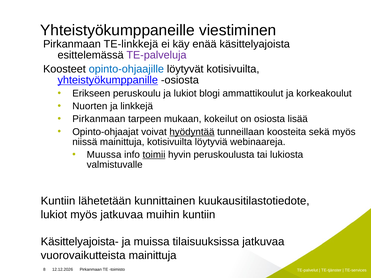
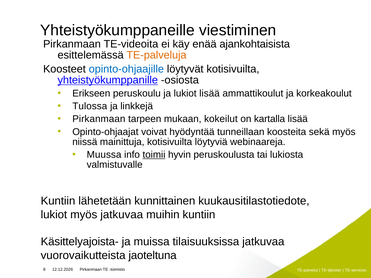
TE-linkkejä: TE-linkkejä -> TE-videoita
käsittelyajoista: käsittelyajoista -> ajankohtaisista
TE-palveluja colour: purple -> orange
lukiot blogi: blogi -> lisää
Nuorten: Nuorten -> Tulossa
on osiosta: osiosta -> kartalla
hyödyntää underline: present -> none
vuorovaikutteista mainittuja: mainittuja -> jaoteltuna
